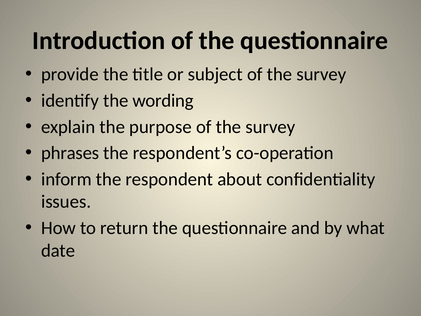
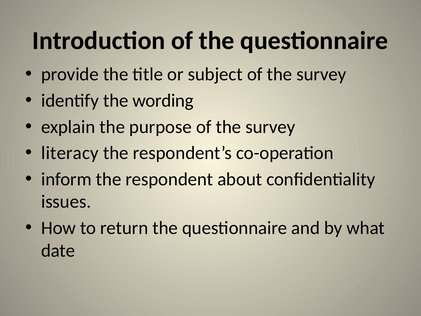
phrases: phrases -> literacy
